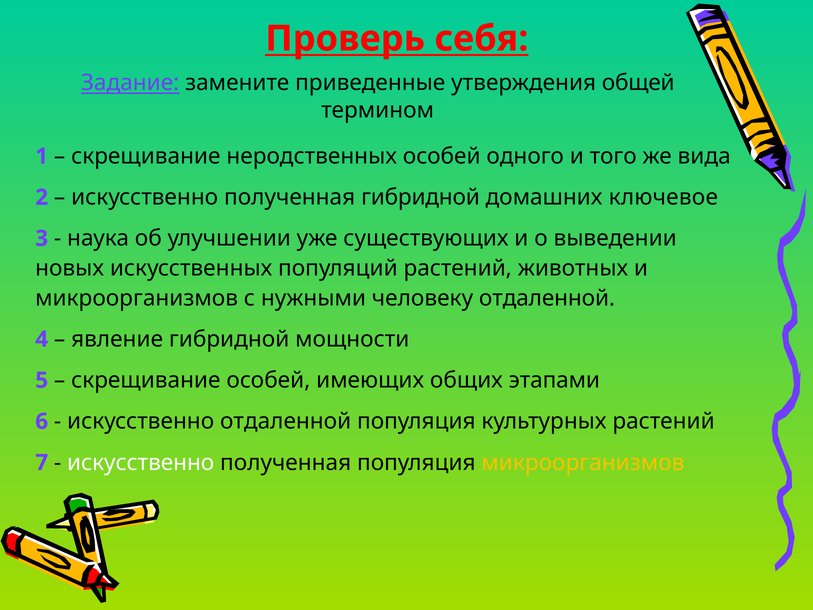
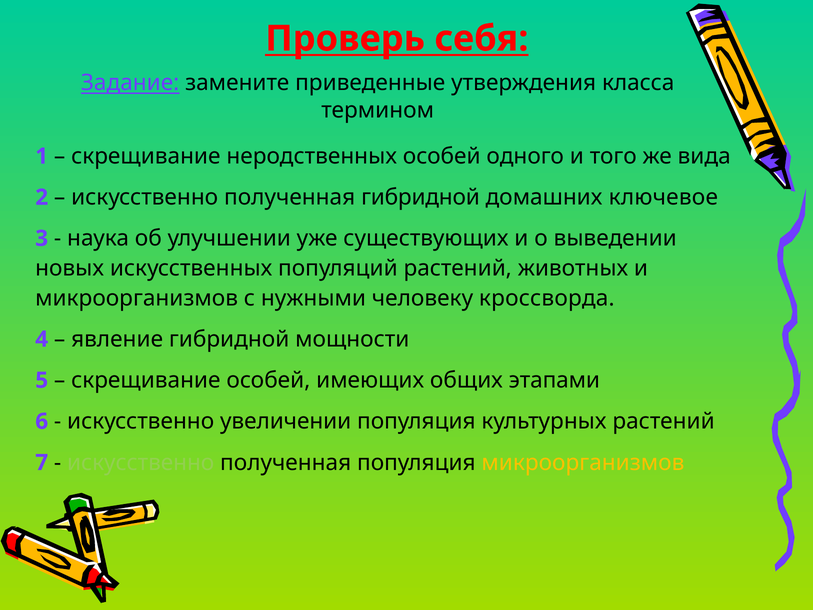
общей: общей -> класса
человеку отдаленной: отдаленной -> кроссворда
искусственно отдаленной: отдаленной -> увеличении
искусственно at (141, 462) colour: white -> light green
